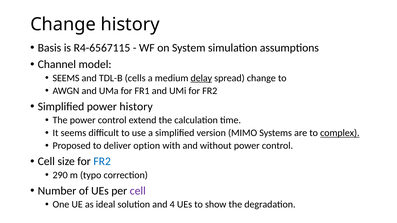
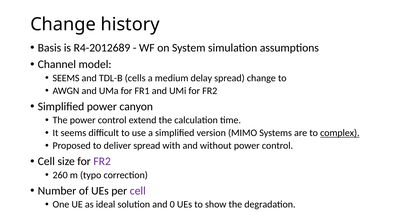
R4-6567115: R4-6567115 -> R4-2012689
delay underline: present -> none
power history: history -> canyon
deliver option: option -> spread
FR2 at (102, 162) colour: blue -> purple
290: 290 -> 260
4: 4 -> 0
